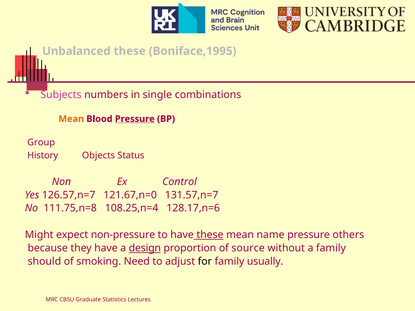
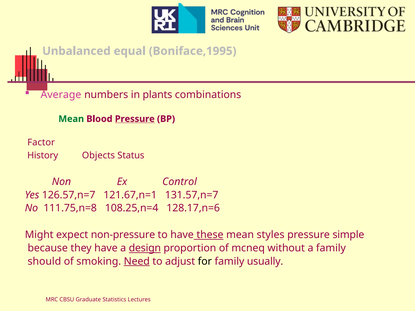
Unbalanced these: these -> equal
Subjects: Subjects -> Average
single: single -> plants
Mean at (71, 119) colour: orange -> green
Group: Group -> Factor
121.67,n=0: 121.67,n=0 -> 121.67,n=1
name: name -> styles
others: others -> simple
source: source -> mcneq
Need underline: none -> present
